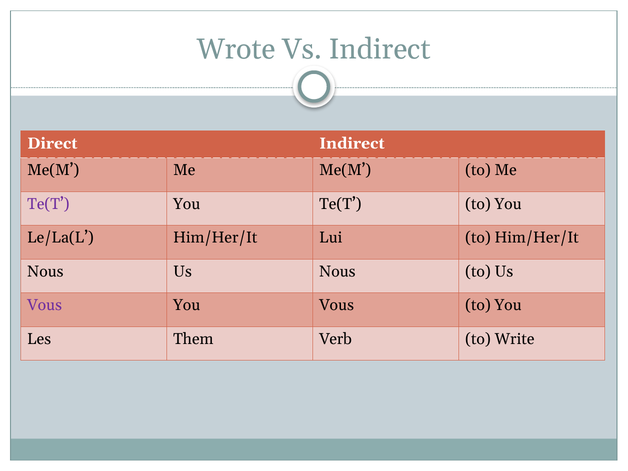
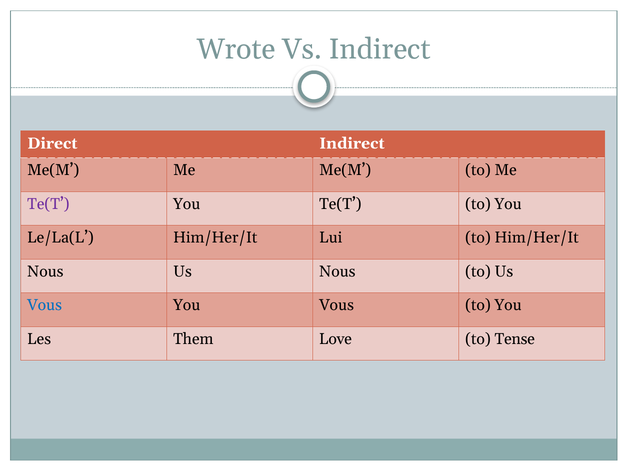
Vous at (45, 305) colour: purple -> blue
Verb: Verb -> Love
Write: Write -> Tense
